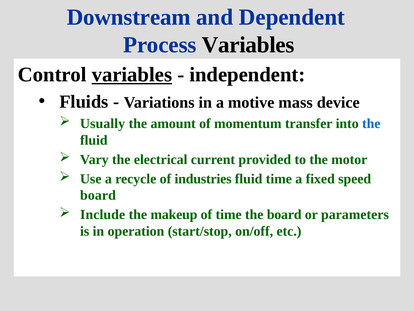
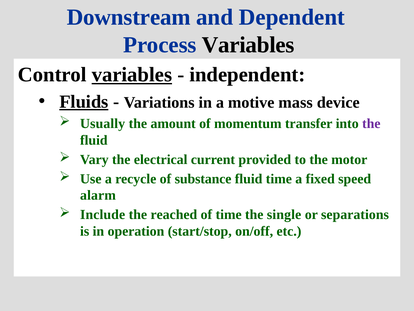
Fluids underline: none -> present
the at (371, 123) colour: blue -> purple
industries: industries -> substance
board at (98, 195): board -> alarm
makeup: makeup -> reached
the board: board -> single
parameters: parameters -> separations
